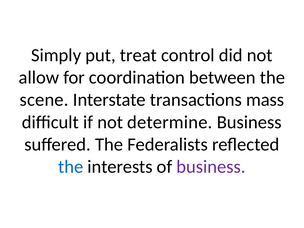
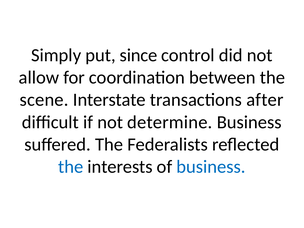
treat: treat -> since
mass: mass -> after
business at (211, 167) colour: purple -> blue
